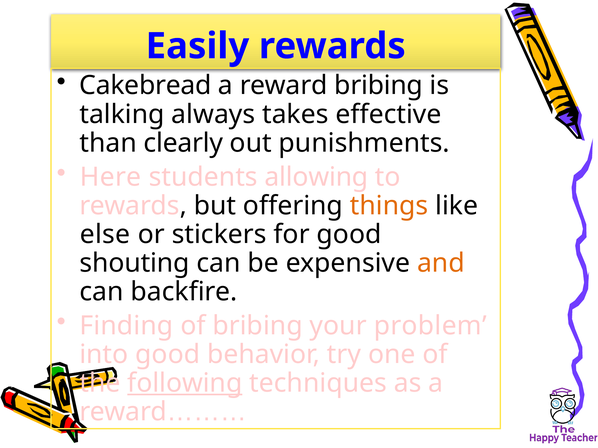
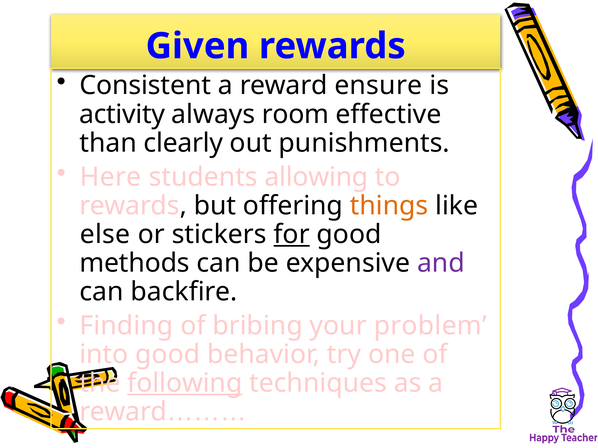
Easily: Easily -> Given
Cakebread: Cakebread -> Consistent
reward bribing: bribing -> ensure
talking: talking -> activity
takes: takes -> room
for underline: none -> present
shouting: shouting -> methods
and colour: orange -> purple
